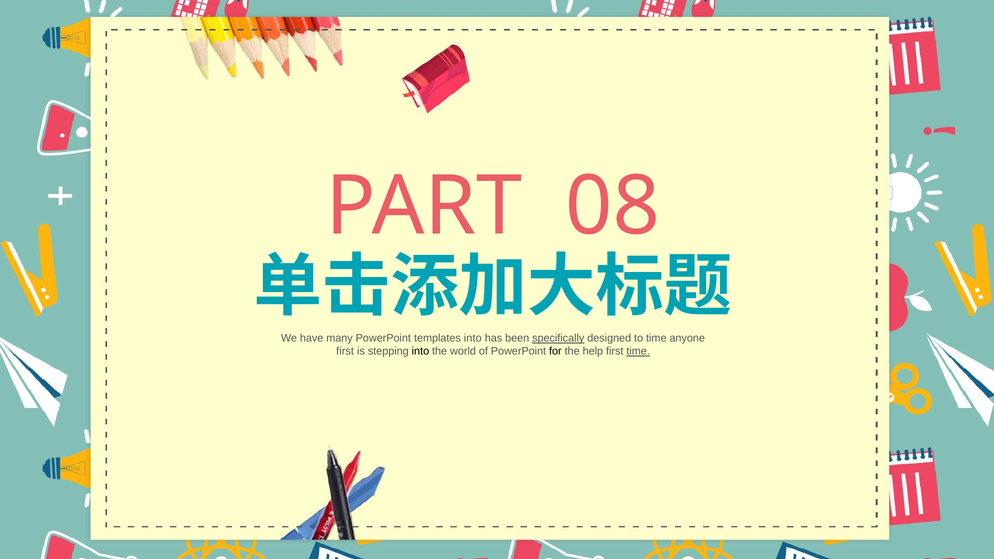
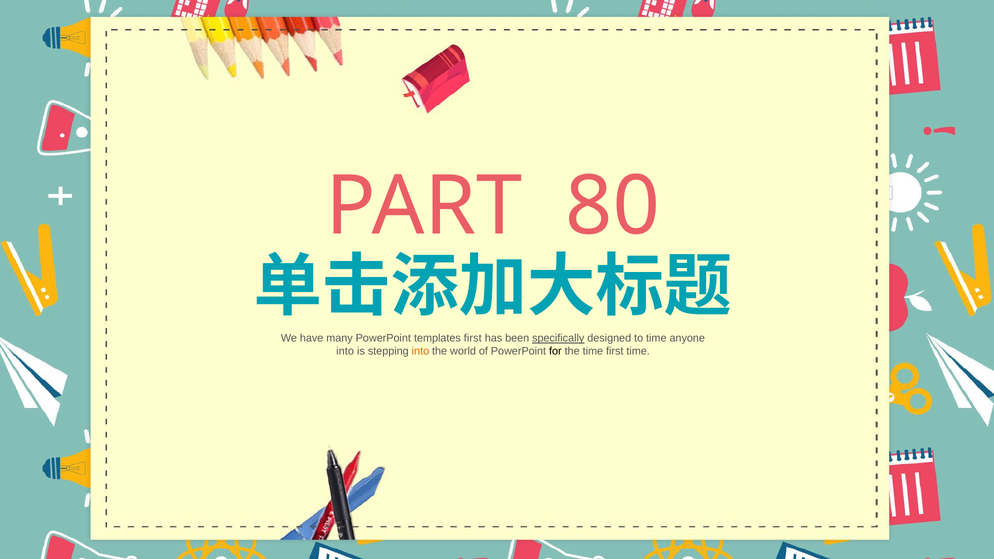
08: 08 -> 80
templates into: into -> first
first at (345, 351): first -> into
into at (420, 351) colour: black -> orange
the help: help -> time
time at (638, 351) underline: present -> none
